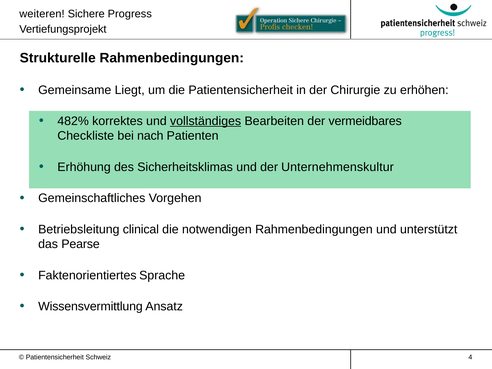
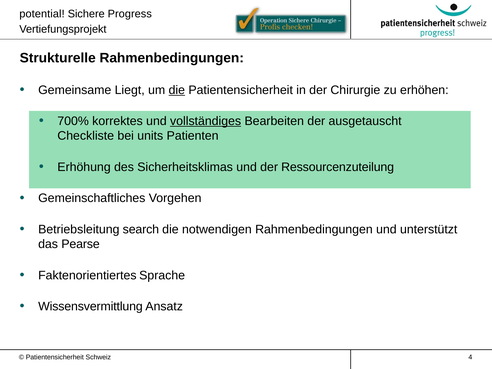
weiteren: weiteren -> potential
die at (177, 90) underline: none -> present
482%: 482% -> 700%
vermeidbares: vermeidbares -> ausgetauscht
nach: nach -> units
Unternehmenskultur: Unternehmenskultur -> Ressourcenzuteilung
clinical: clinical -> search
